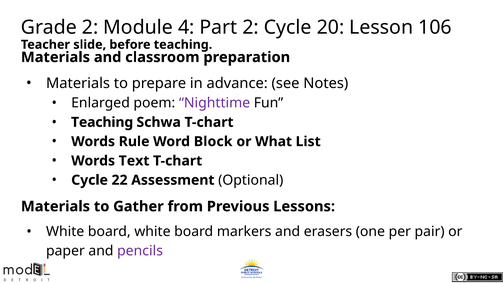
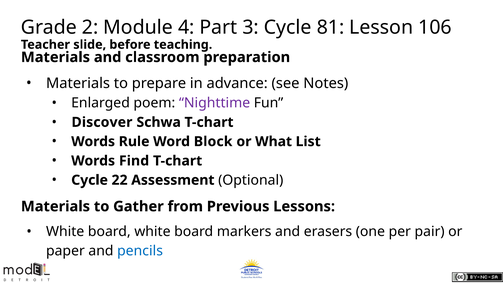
Part 2: 2 -> 3
20: 20 -> 81
Teaching at (102, 122): Teaching -> Discover
Text: Text -> Find
pencils colour: purple -> blue
